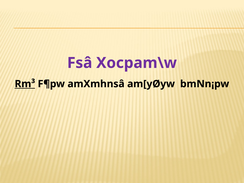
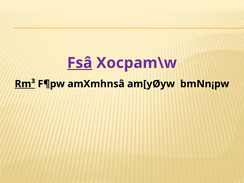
Fsâ underline: none -> present
